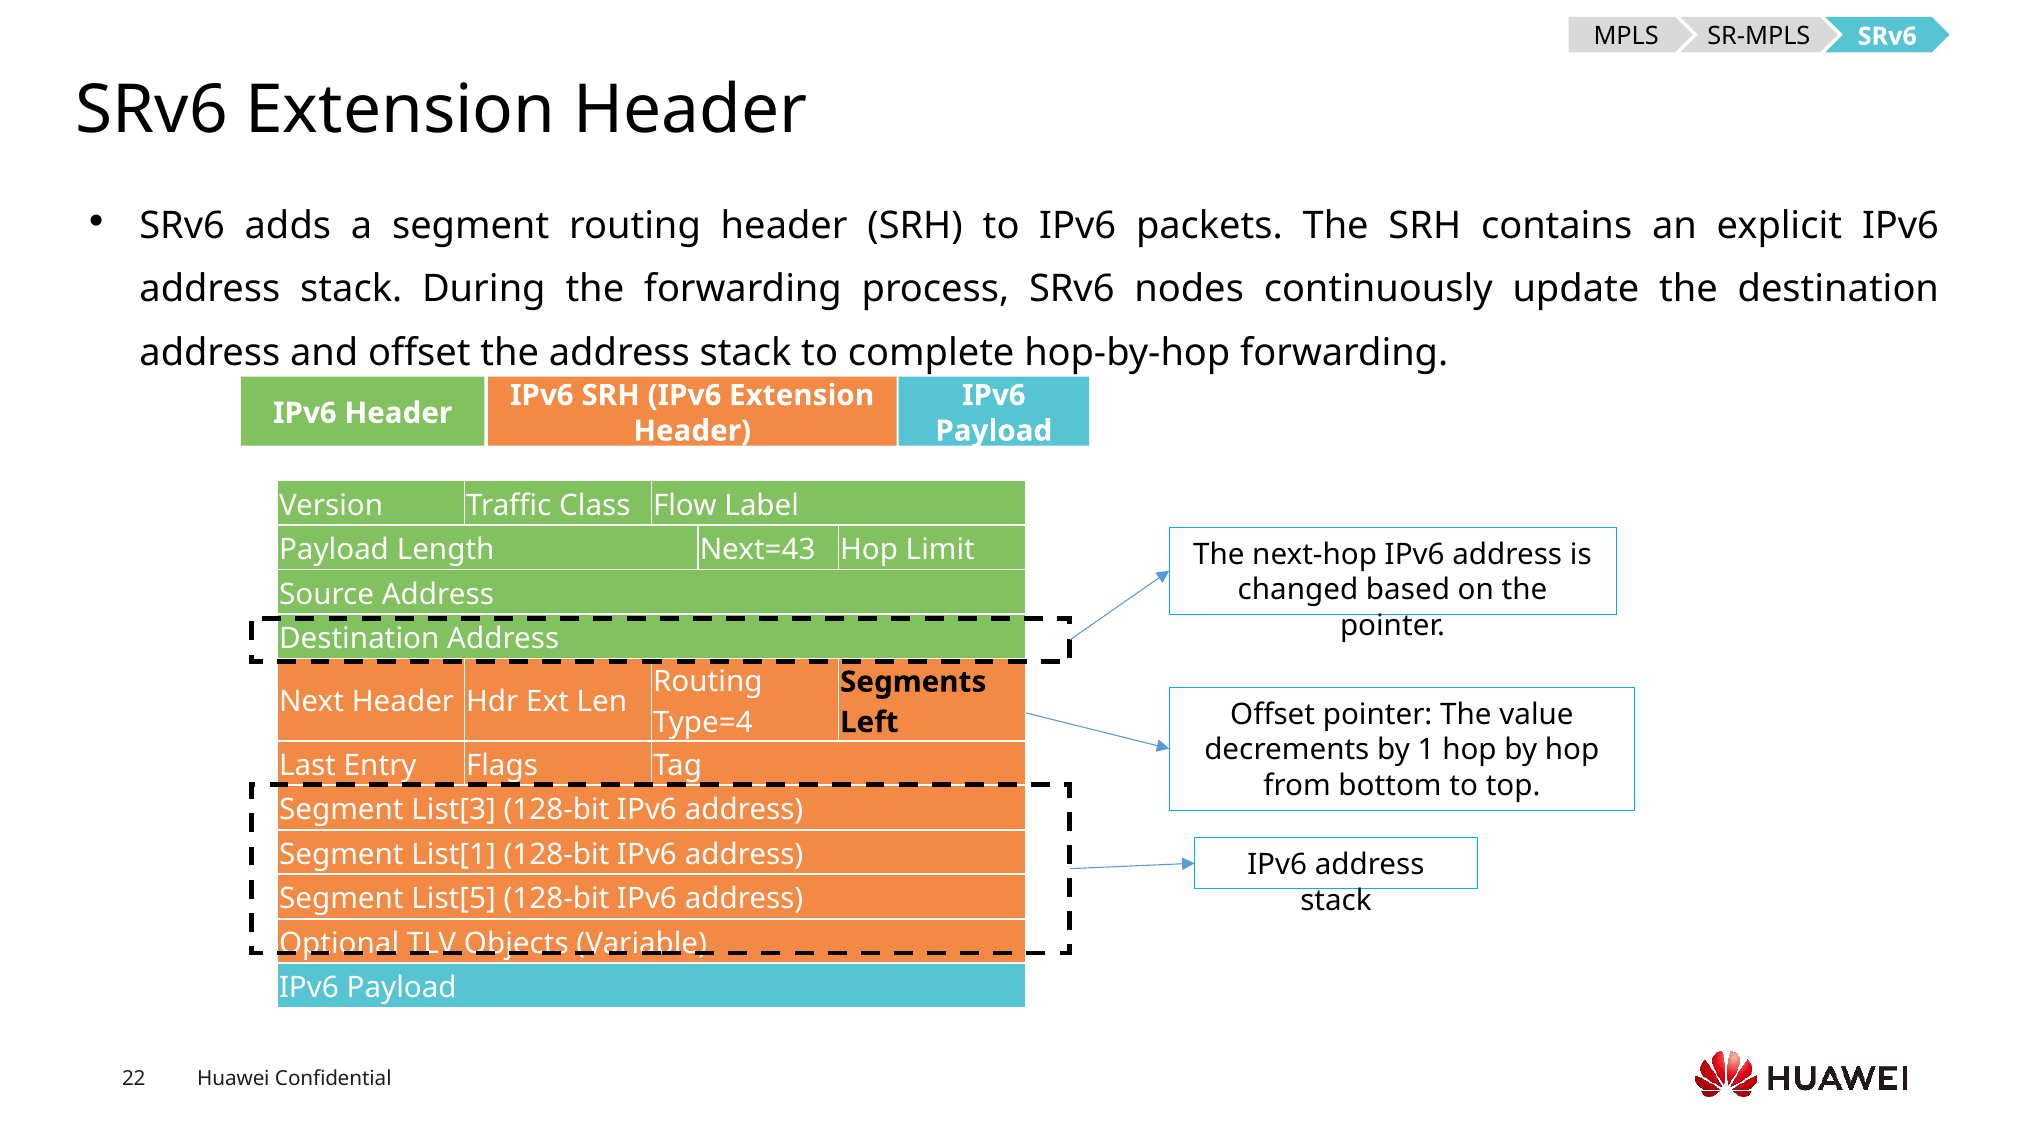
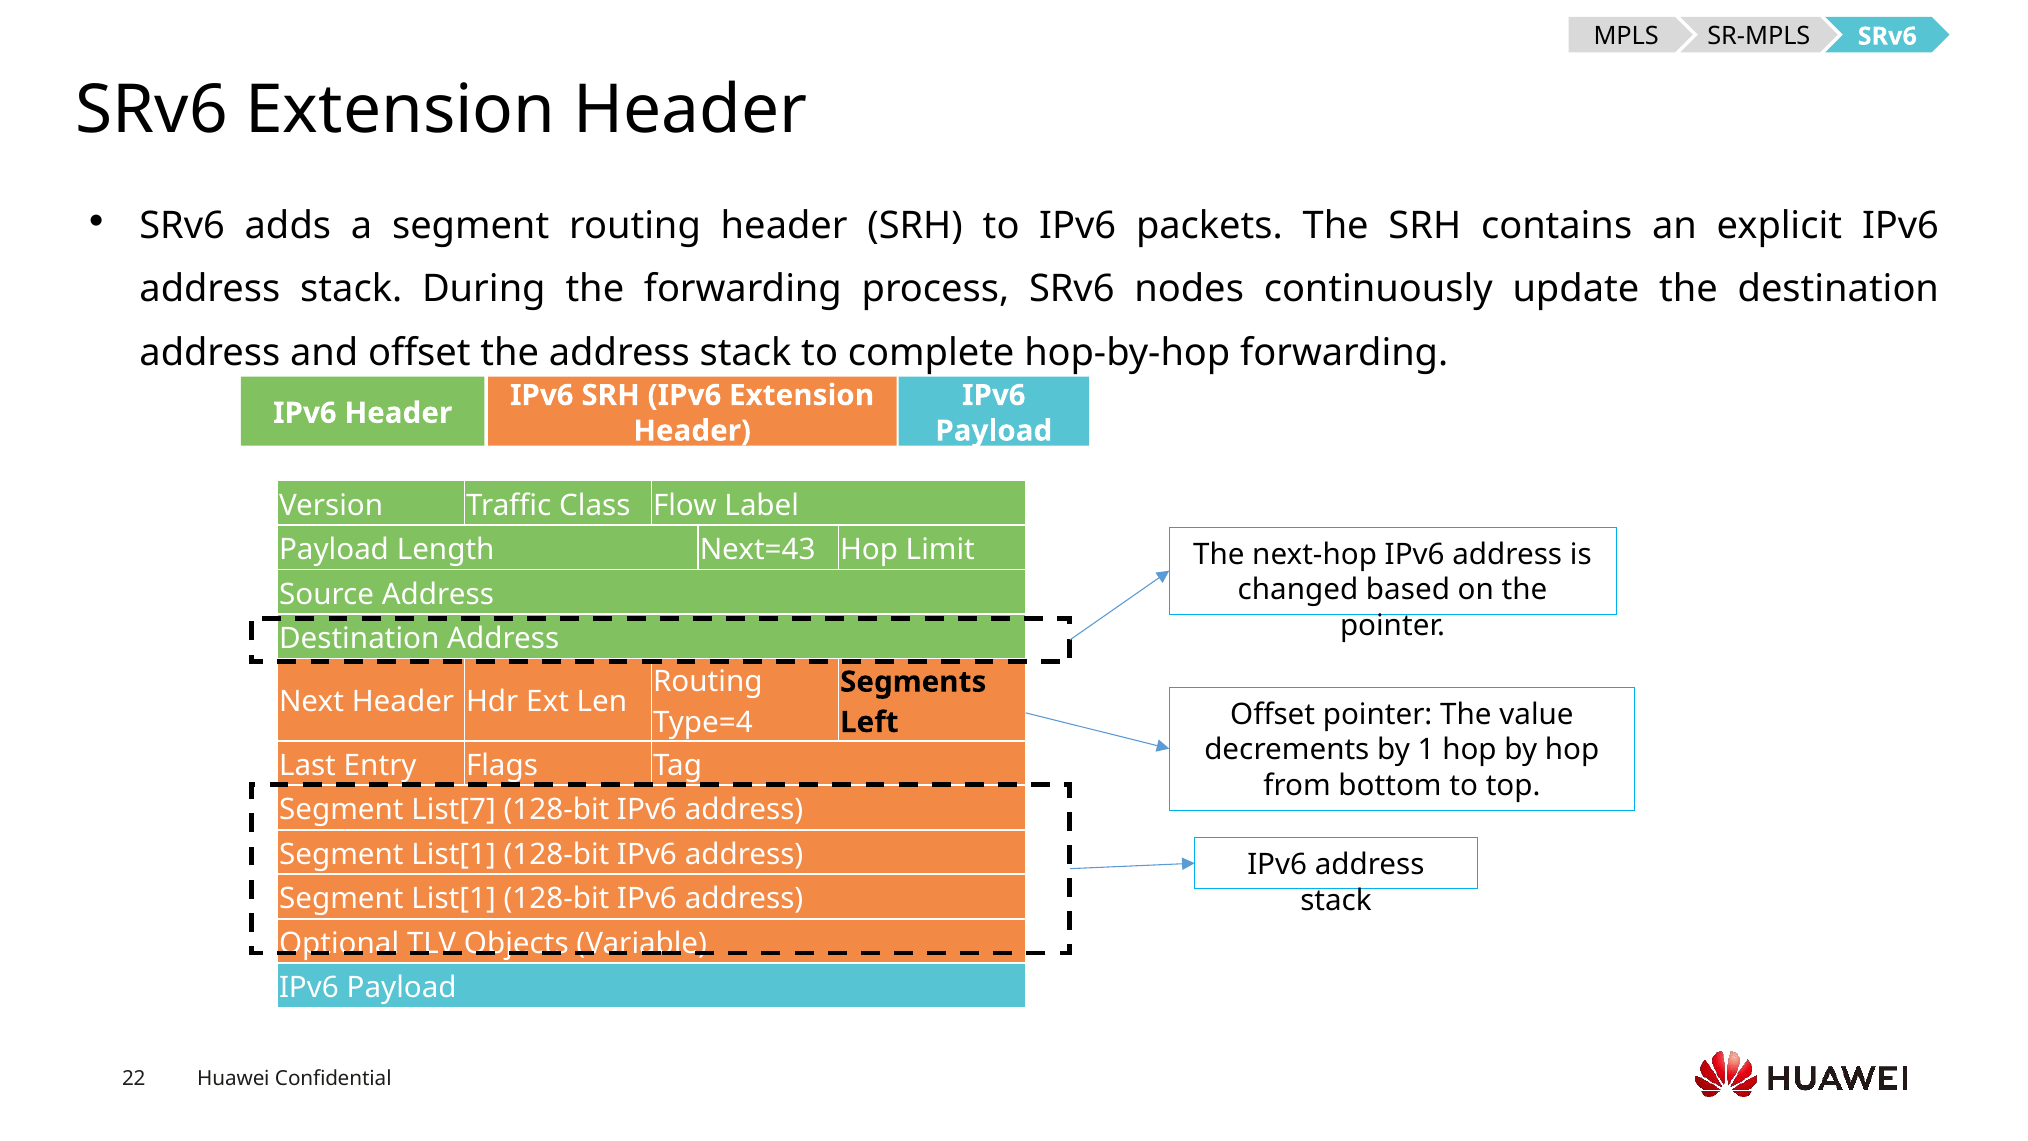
List[3: List[3 -> List[7
List[5 at (454, 899): List[5 -> List[1
